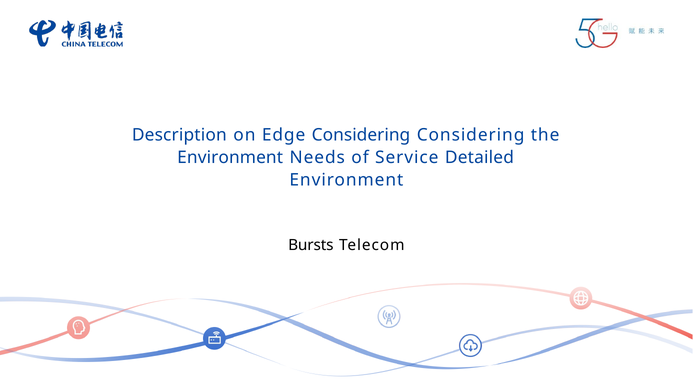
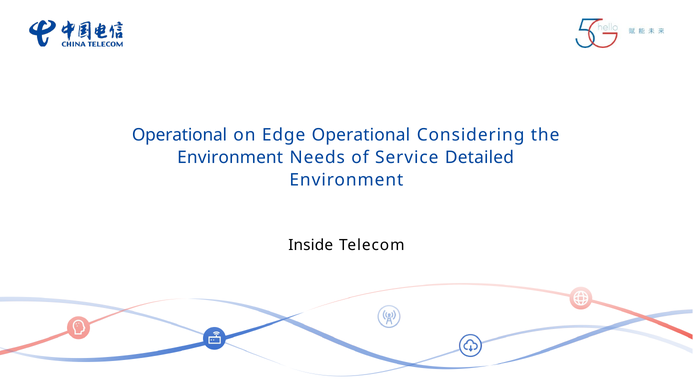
Description at (179, 135): Description -> Operational
Edge Considering: Considering -> Operational
Bursts: Bursts -> Inside
